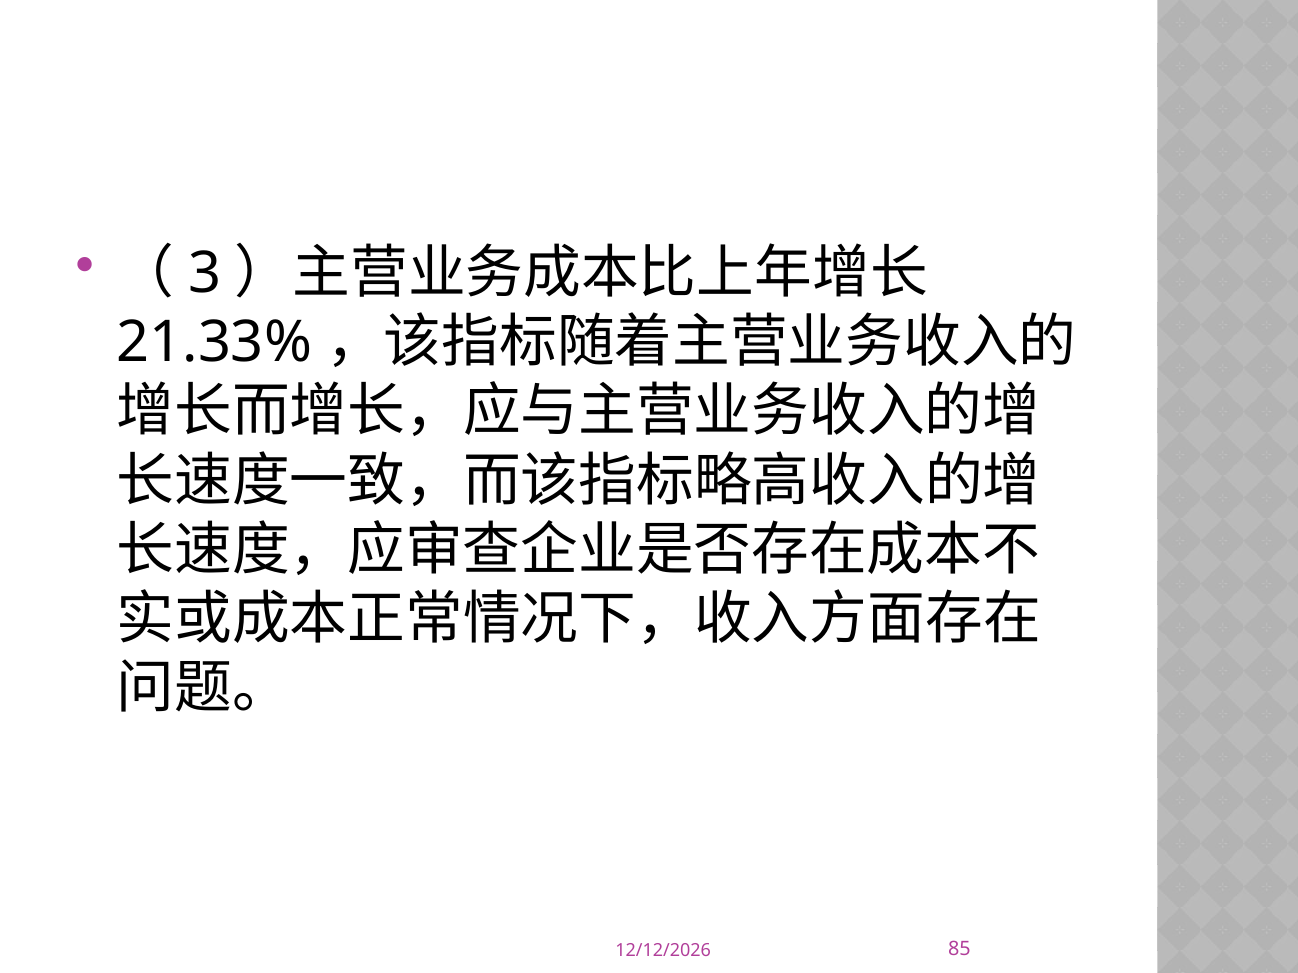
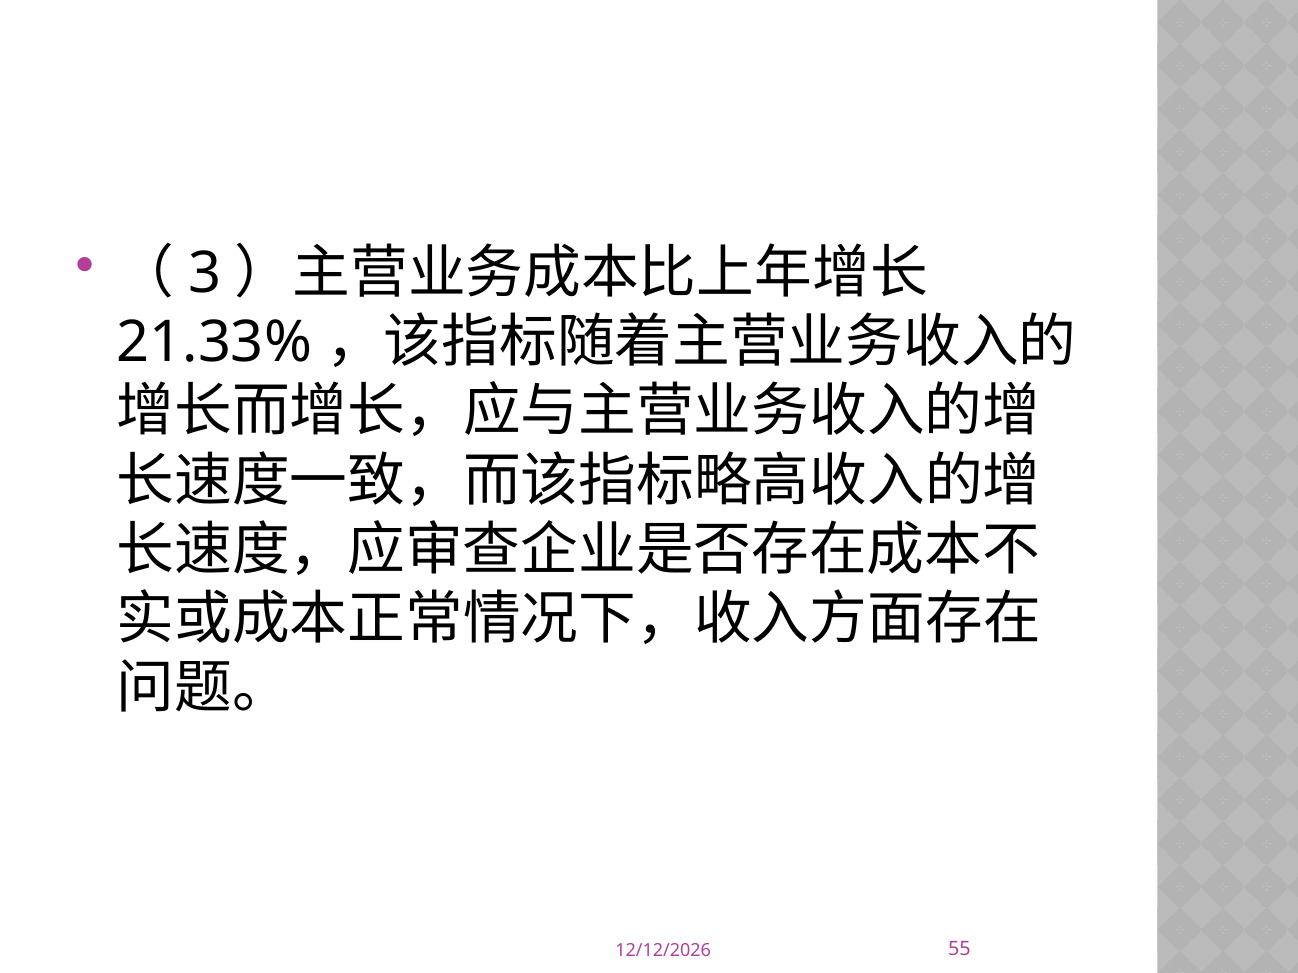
85: 85 -> 55
